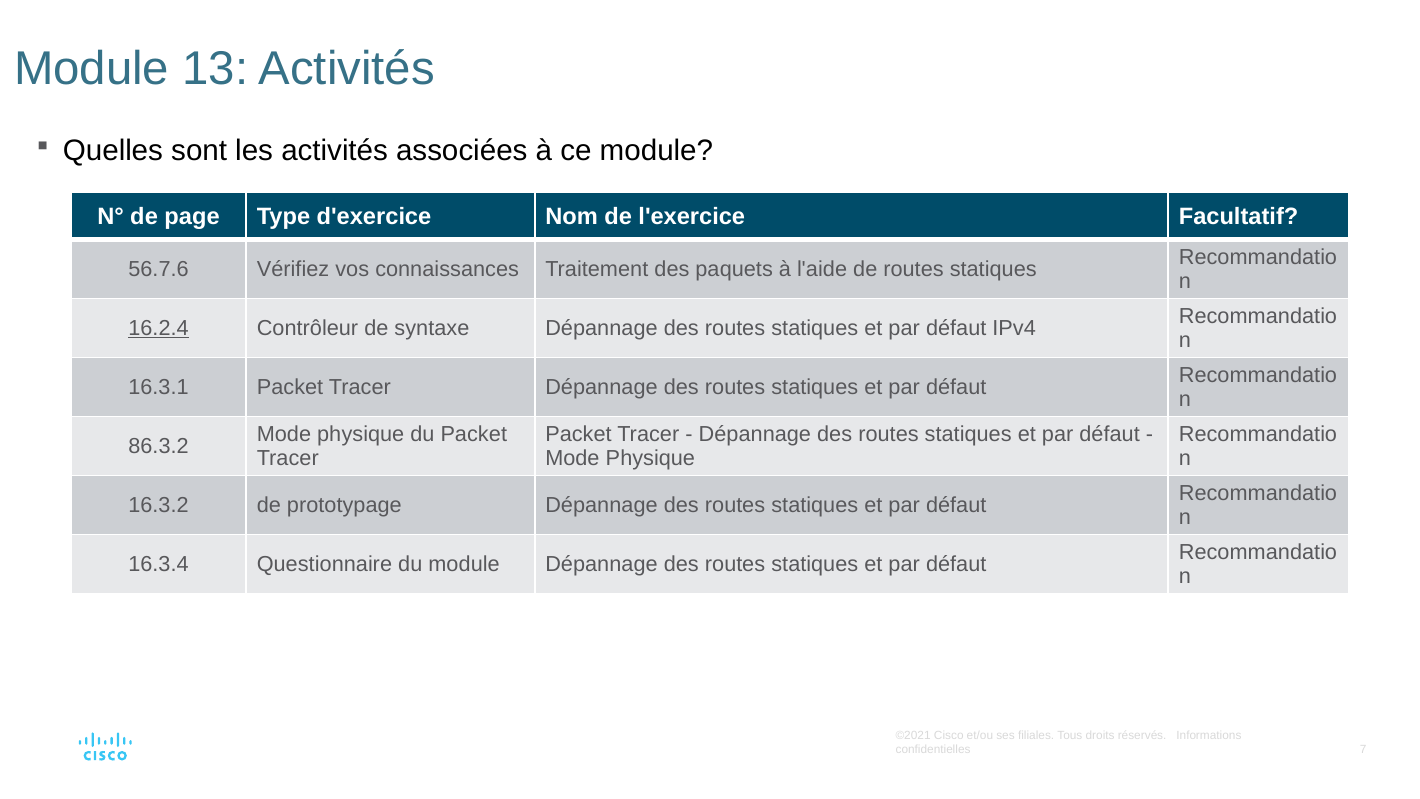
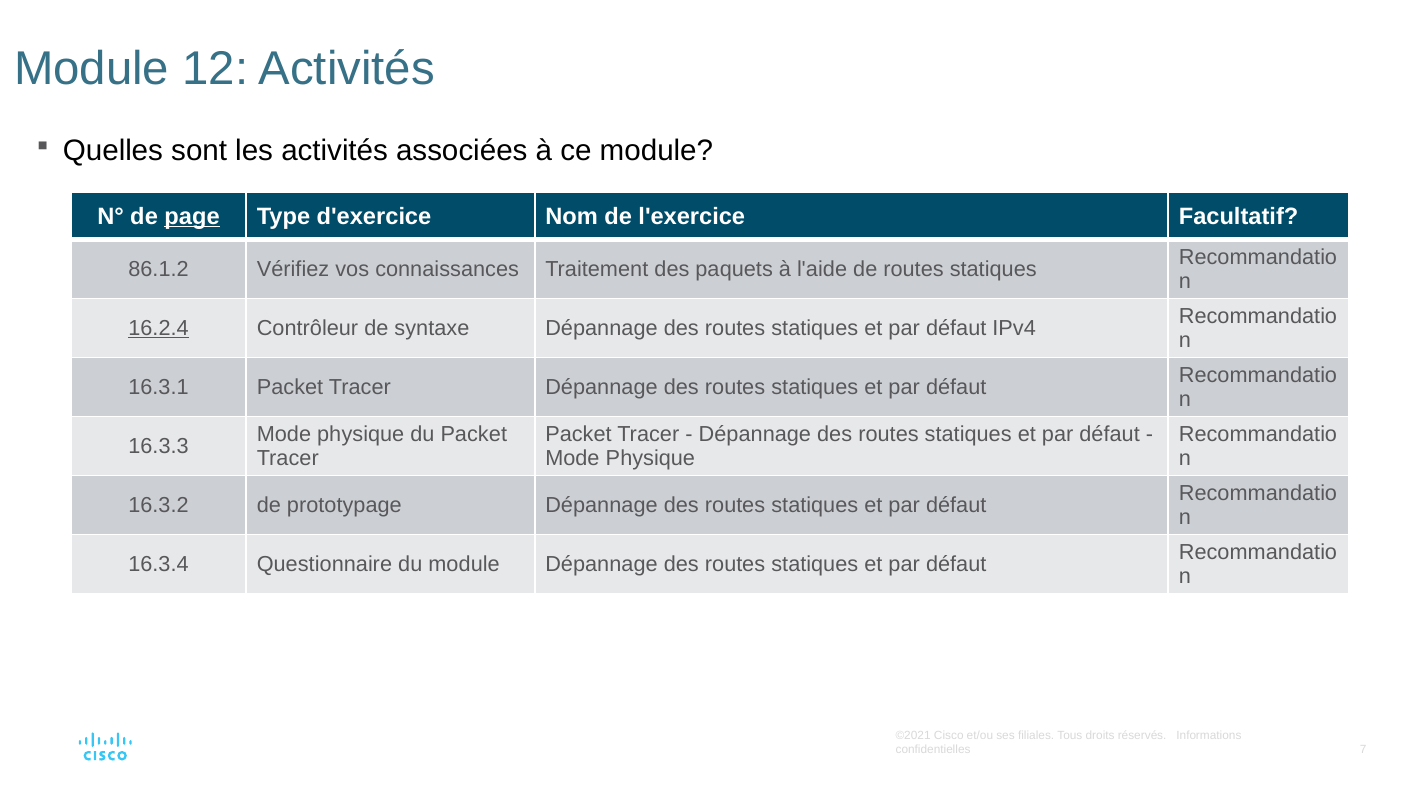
13: 13 -> 12
page underline: none -> present
56.7.6: 56.7.6 -> 86.1.2
86.3.2: 86.3.2 -> 16.3.3
